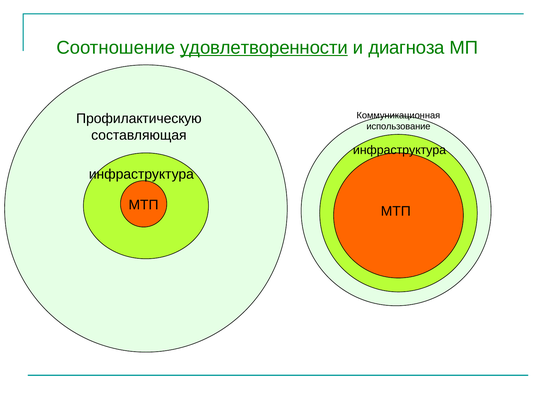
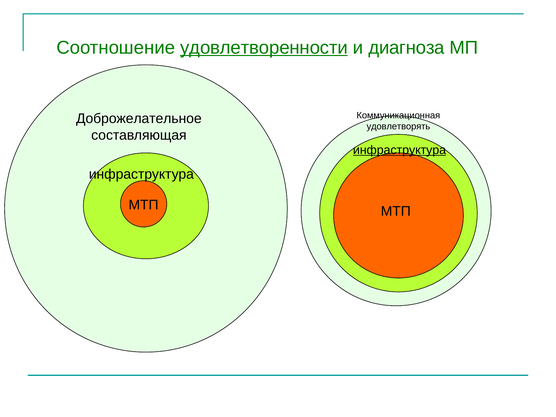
Профилактическую: Профилактическую -> Доброжелательное
использование: использование -> удовлетворять
инфраструктура at (400, 150) underline: none -> present
